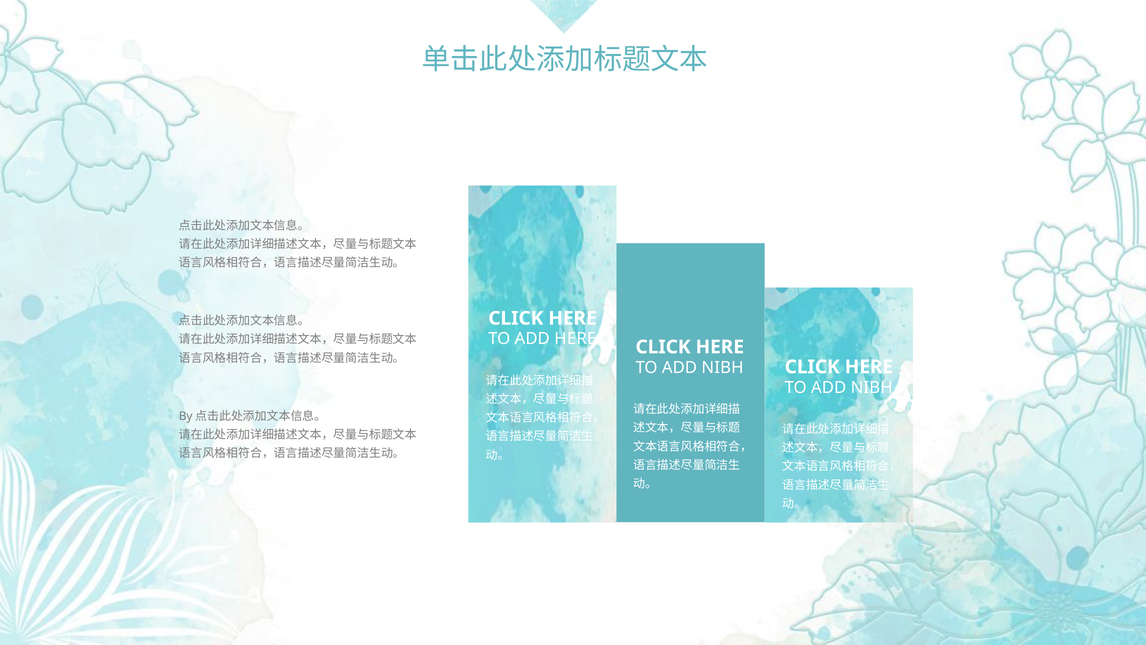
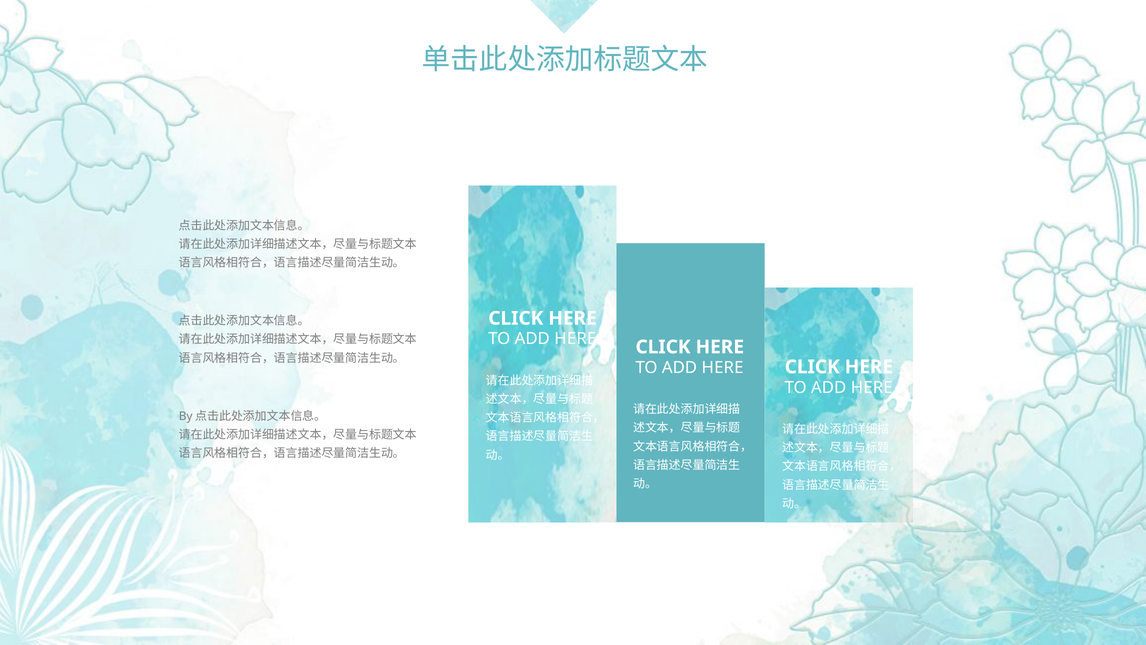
NIBH at (723, 367): NIBH -> HERE
NIBH at (872, 387): NIBH -> HERE
